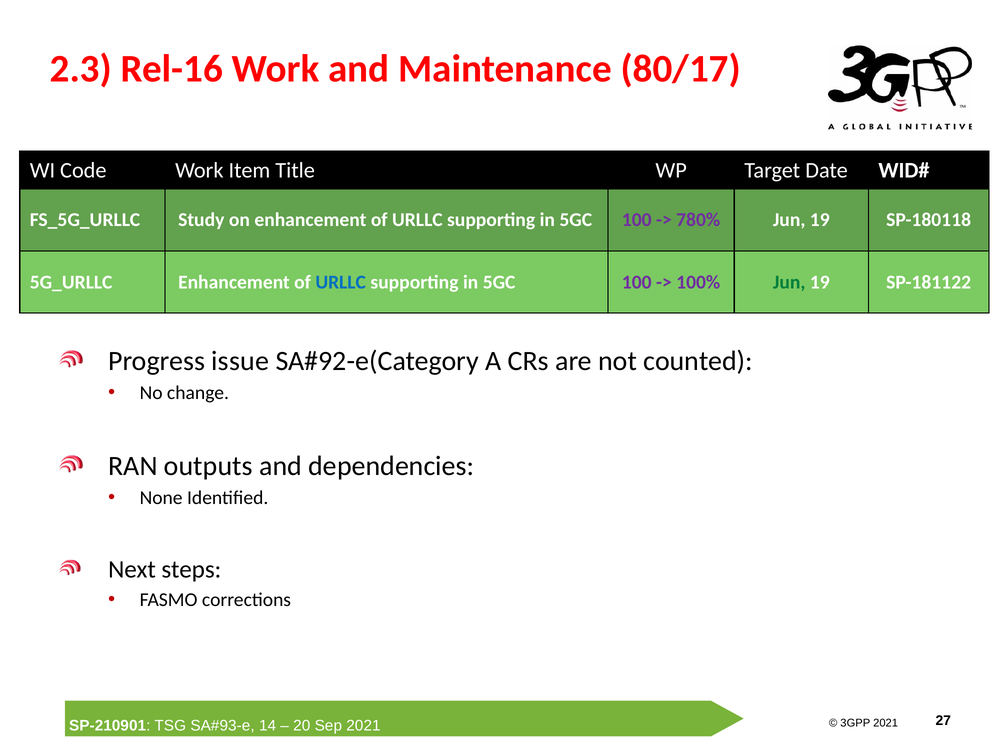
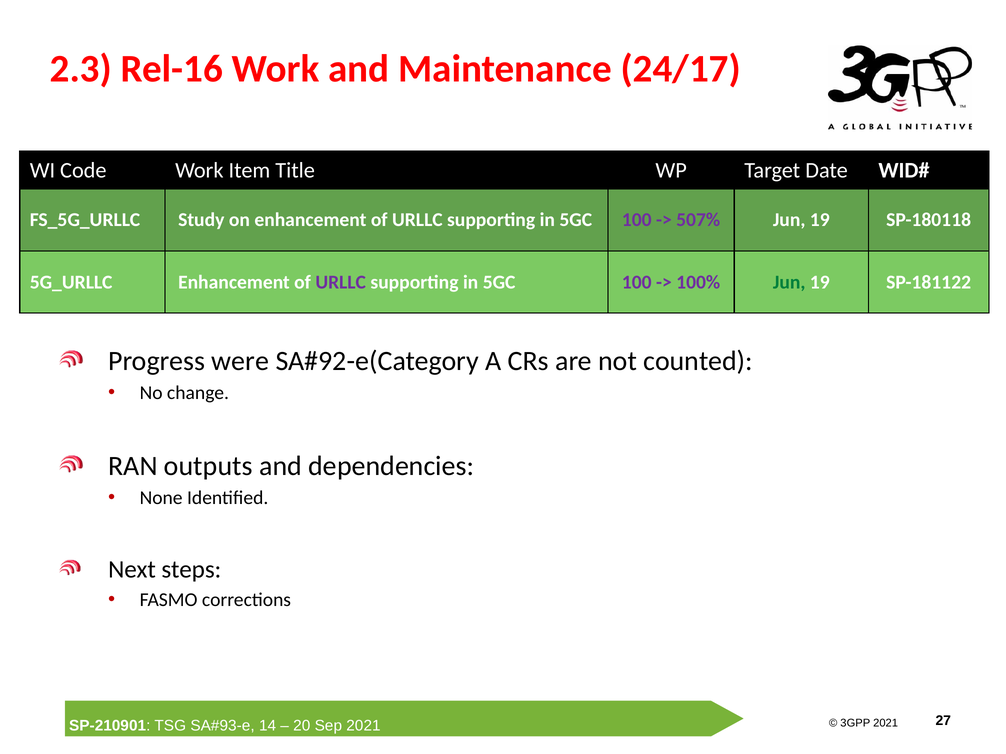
80/17: 80/17 -> 24/17
780%: 780% -> 507%
URLLC at (341, 282) colour: blue -> purple
issue: issue -> were
